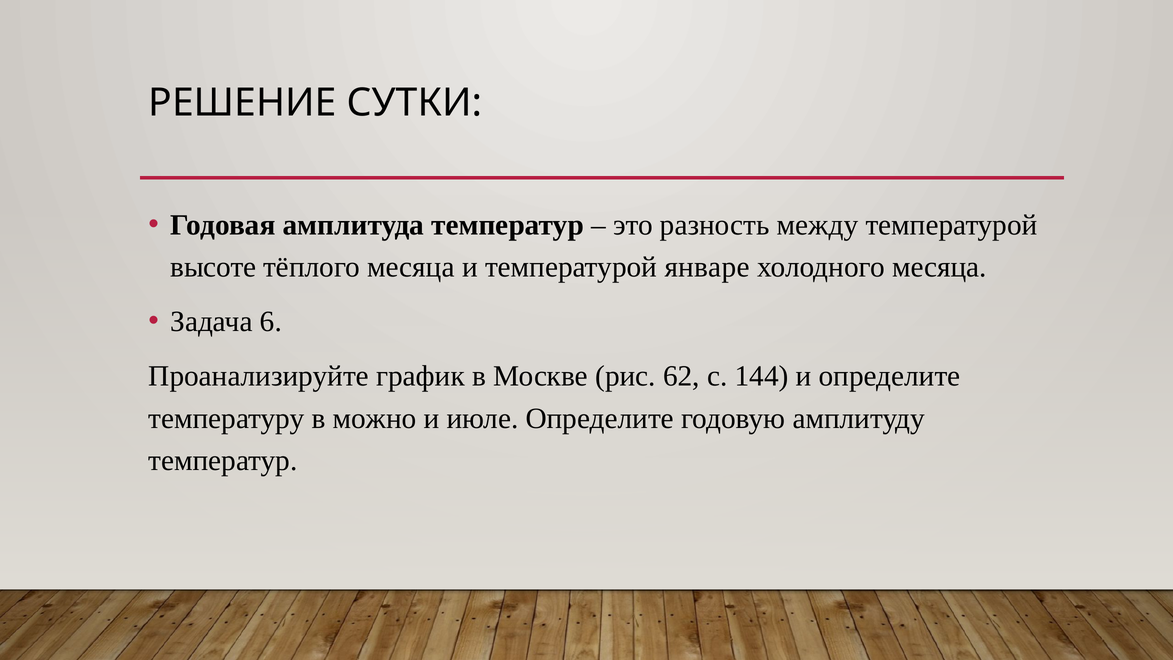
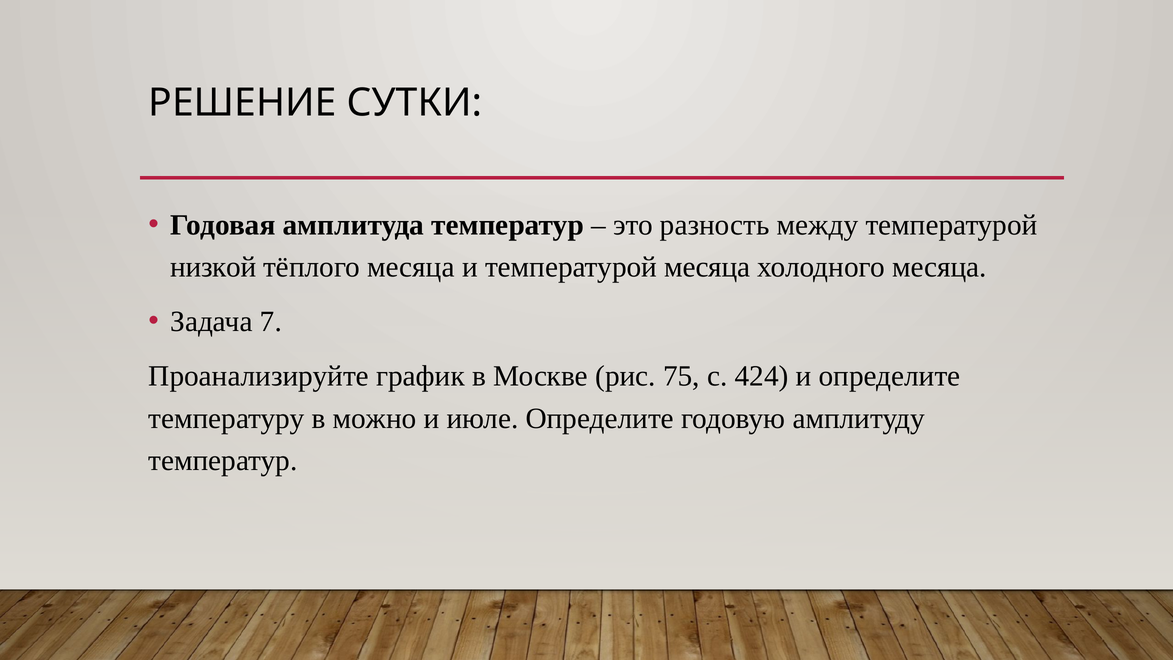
высоте: высоте -> низкой
температурой январе: январе -> месяца
6: 6 -> 7
62: 62 -> 75
144: 144 -> 424
